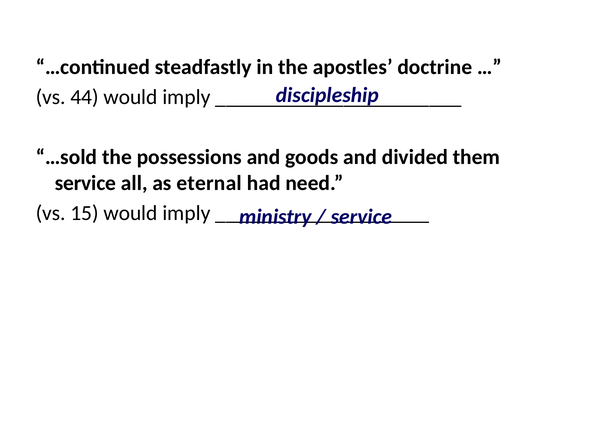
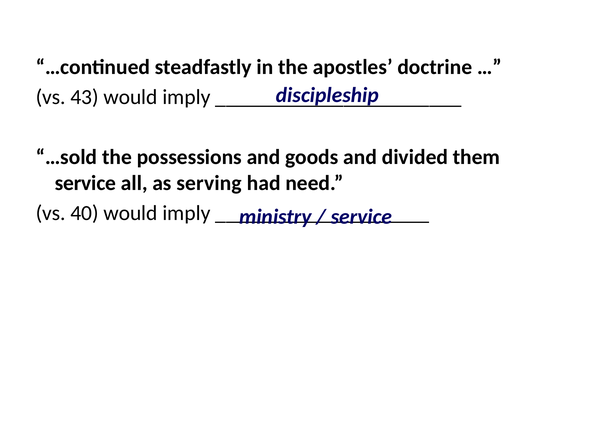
44: 44 -> 43
eternal: eternal -> serving
15: 15 -> 40
